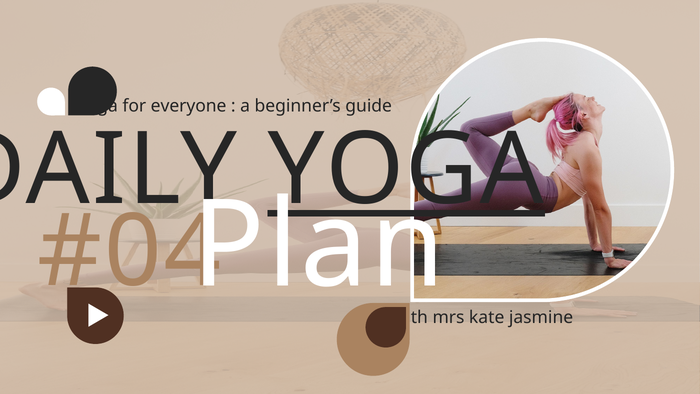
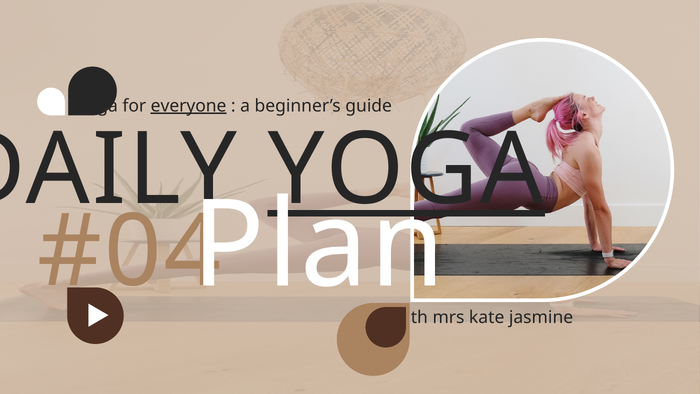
everyone underline: none -> present
